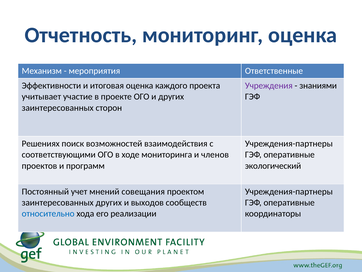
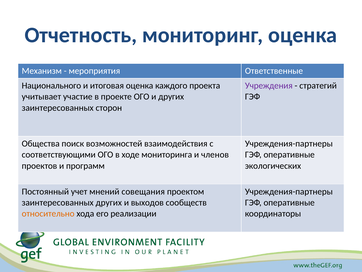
Эффективности: Эффективности -> Национального
знаниями: знаниями -> стратегий
Решениях: Решениях -> Общества
экологический: экологический -> экологических
относительно colour: blue -> orange
